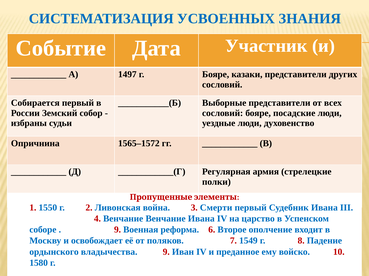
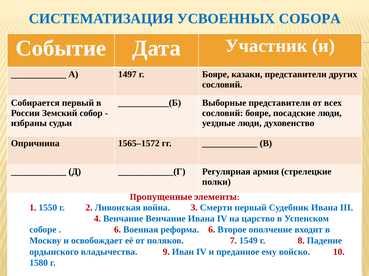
ЗНАНИЯ: ЗНАНИЯ -> СОБОРА
9 at (118, 230): 9 -> 6
